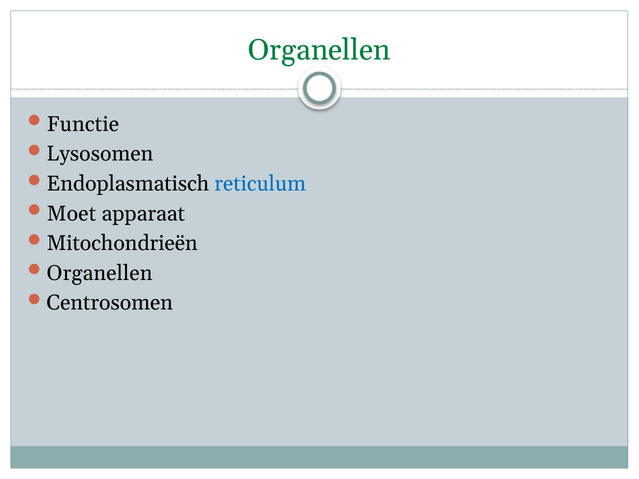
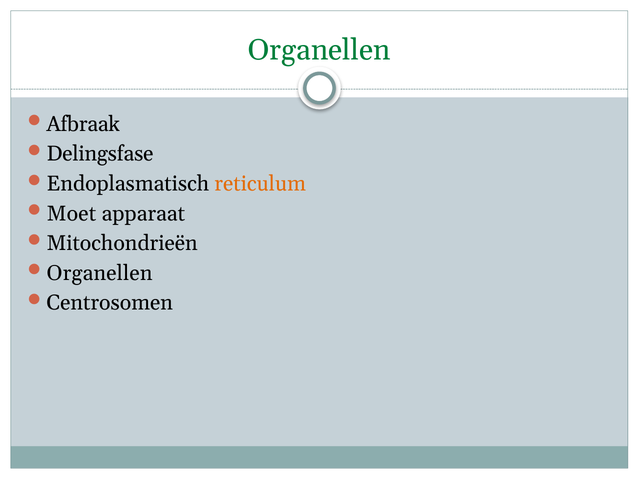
Functie: Functie -> Afbraak
Lysosomen: Lysosomen -> Delingsfase
reticulum colour: blue -> orange
